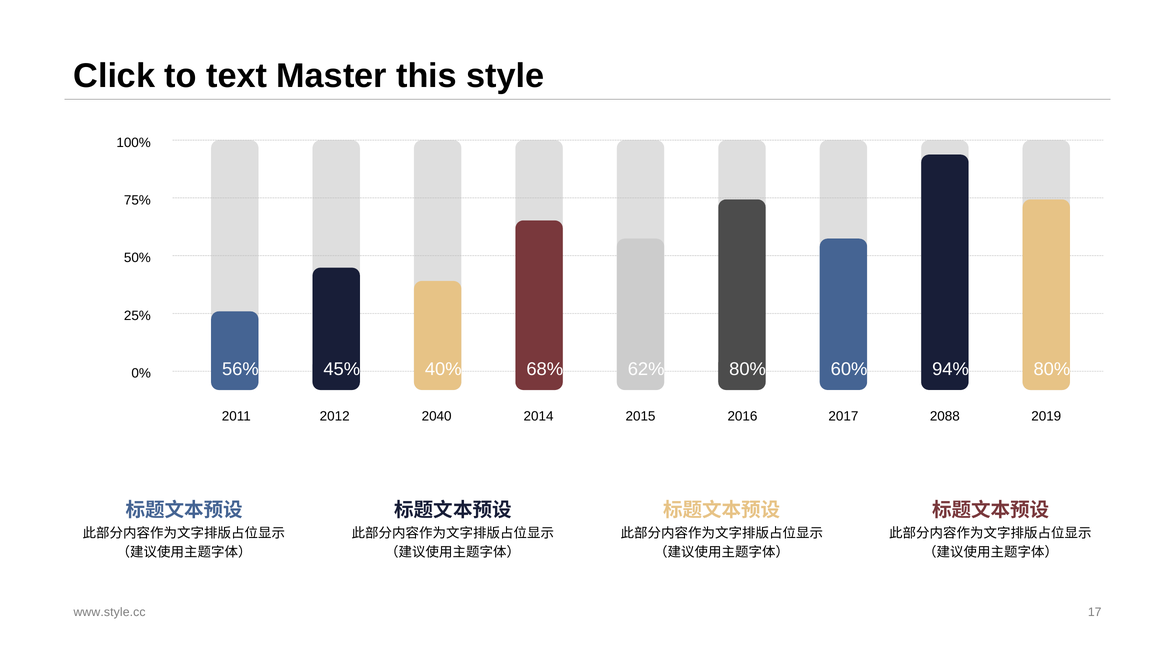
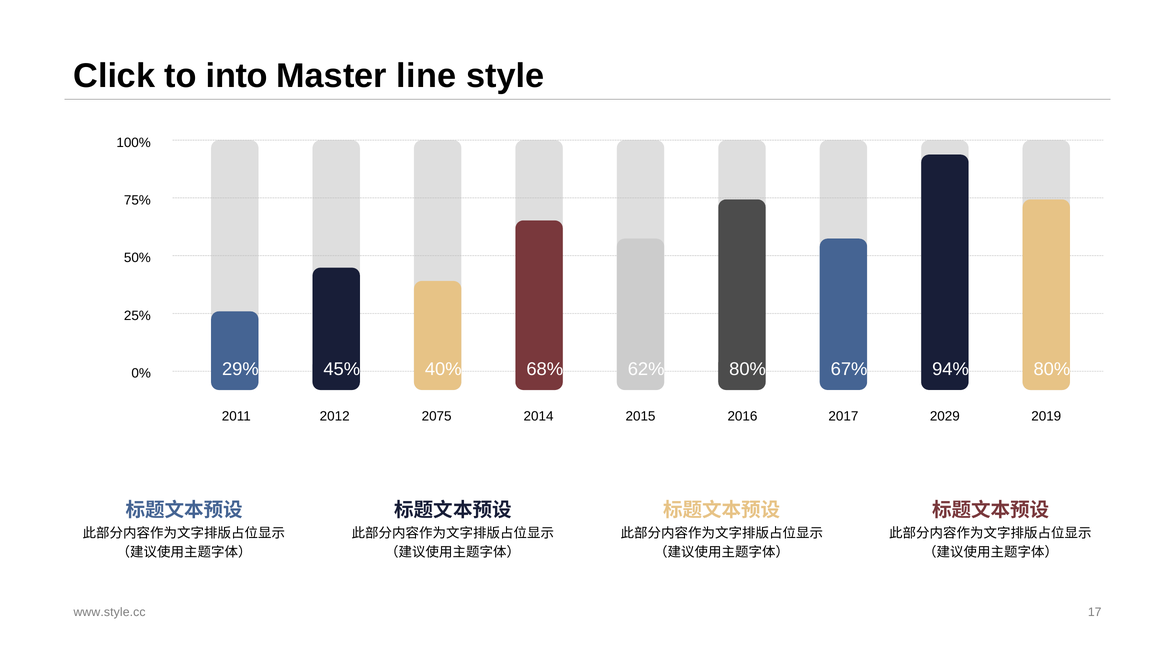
text: text -> into
this: this -> line
56%: 56% -> 29%
60%: 60% -> 67%
2040: 2040 -> 2075
2088: 2088 -> 2029
